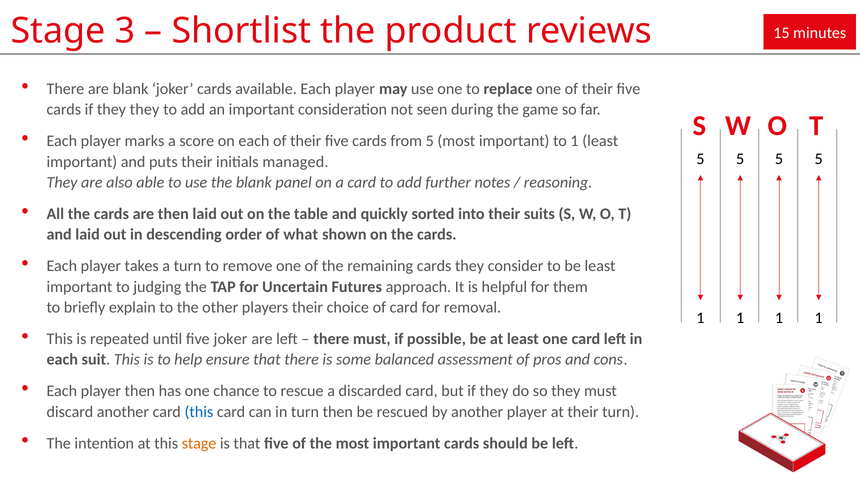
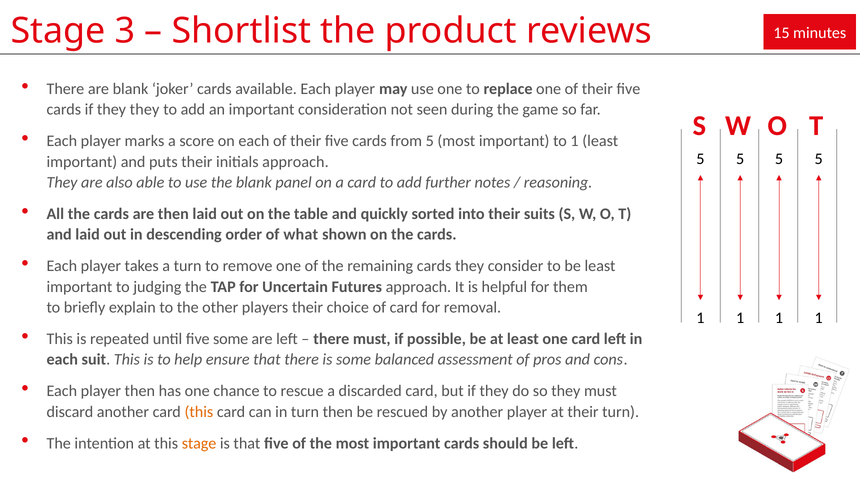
initials managed: managed -> approach
five joker: joker -> some
this at (199, 412) colour: blue -> orange
